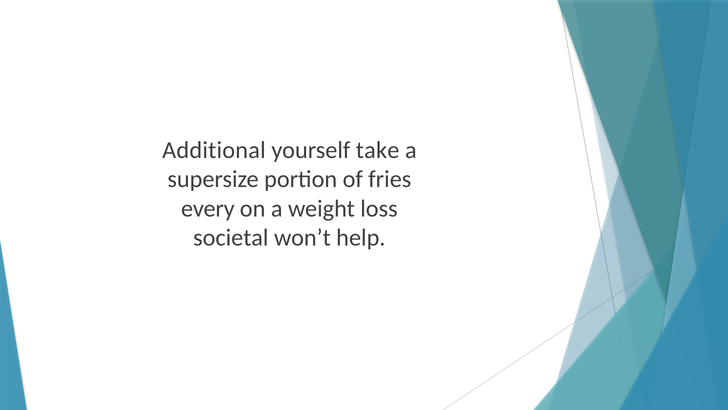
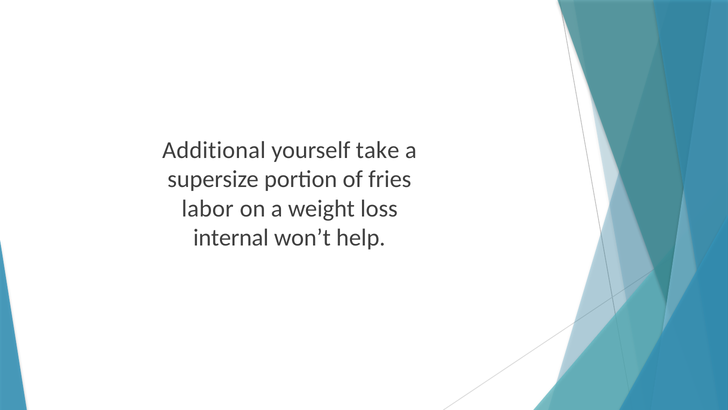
every: every -> labor
societal: societal -> internal
